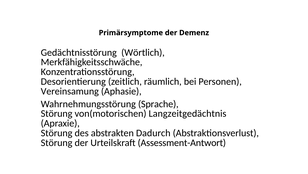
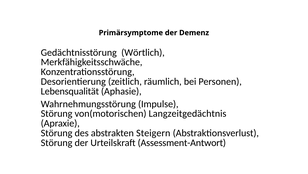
Vereinsamung: Vereinsamung -> Lebensqualität
Sprache: Sprache -> Impulse
Dadurch: Dadurch -> Steigern
